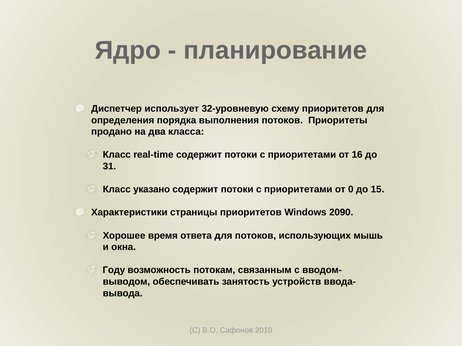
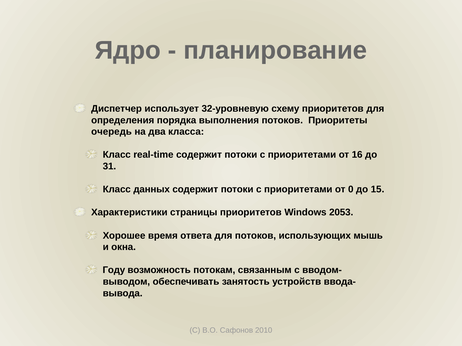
продано: продано -> очередь
указано: указано -> данных
2090: 2090 -> 2053
